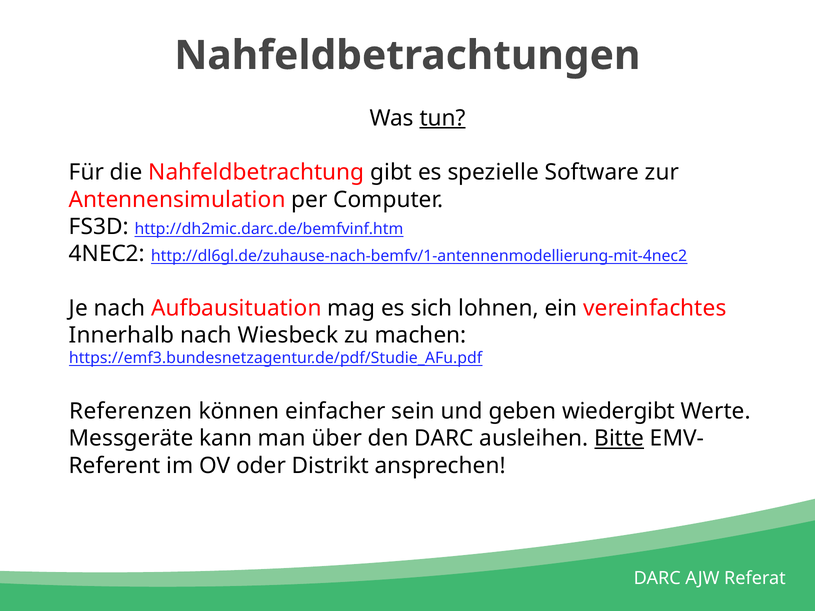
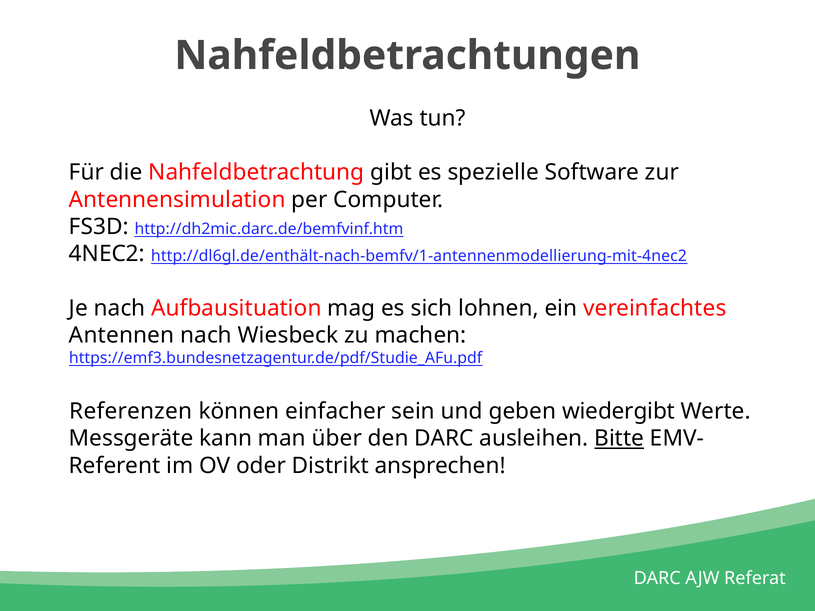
tun underline: present -> none
http://dl6gl.de/zuhause-nach-bemfv/1-antennenmodellierung-mit-4nec2: http://dl6gl.de/zuhause-nach-bemfv/1-antennenmodellierung-mit-4nec2 -> http://dl6gl.de/enthält-nach-bemfv/1-antennenmodellierung-mit-4nec2
Innerhalb: Innerhalb -> Antennen
